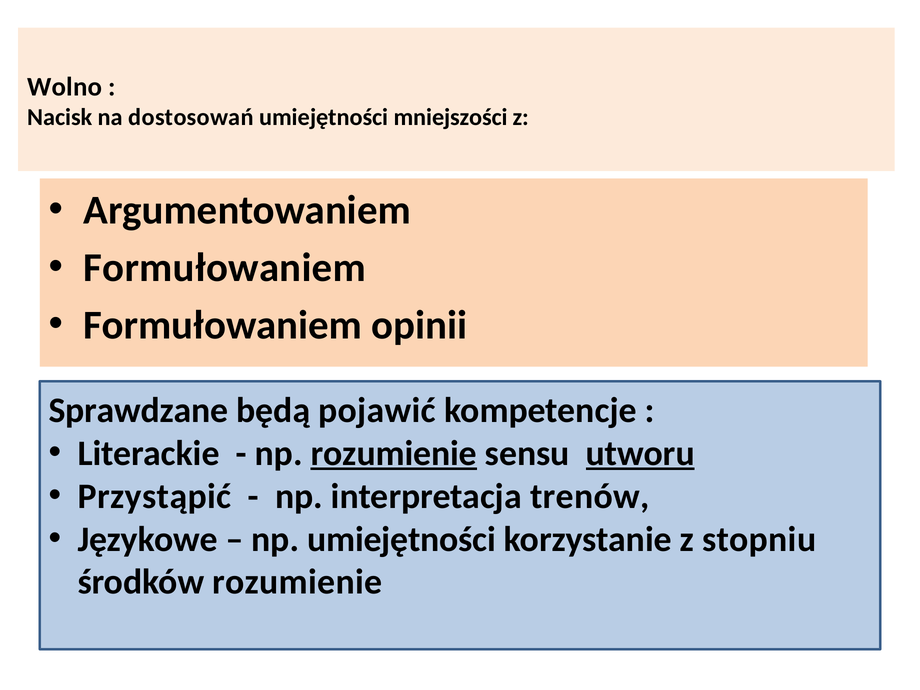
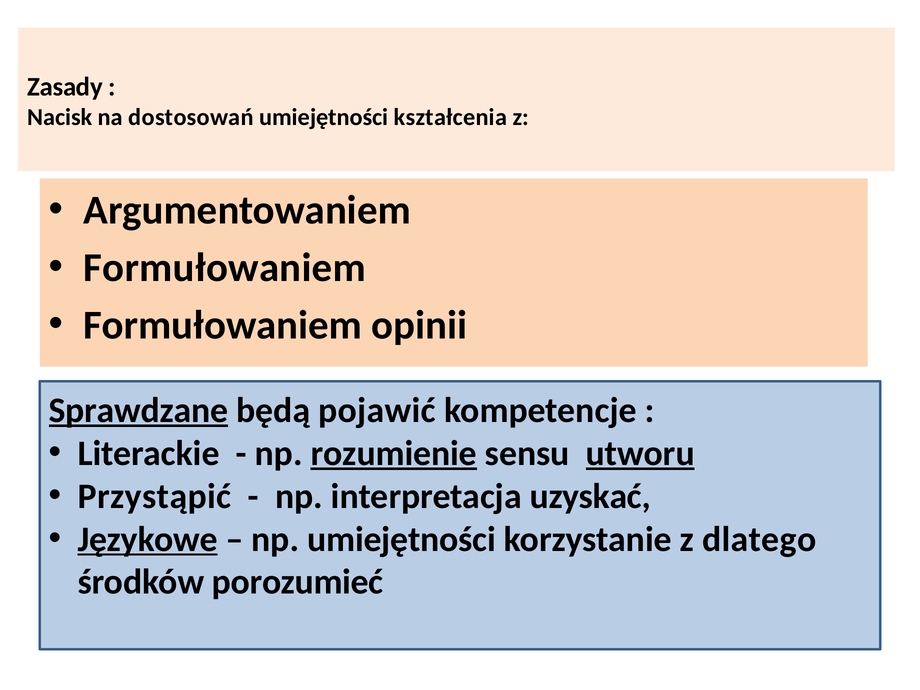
Wolno: Wolno -> Zasady
mniejszości: mniejszości -> kształcenia
Sprawdzane underline: none -> present
trenów: trenów -> uzyskać
Językowe underline: none -> present
stopniu: stopniu -> dlatego
środków rozumienie: rozumienie -> porozumieć
